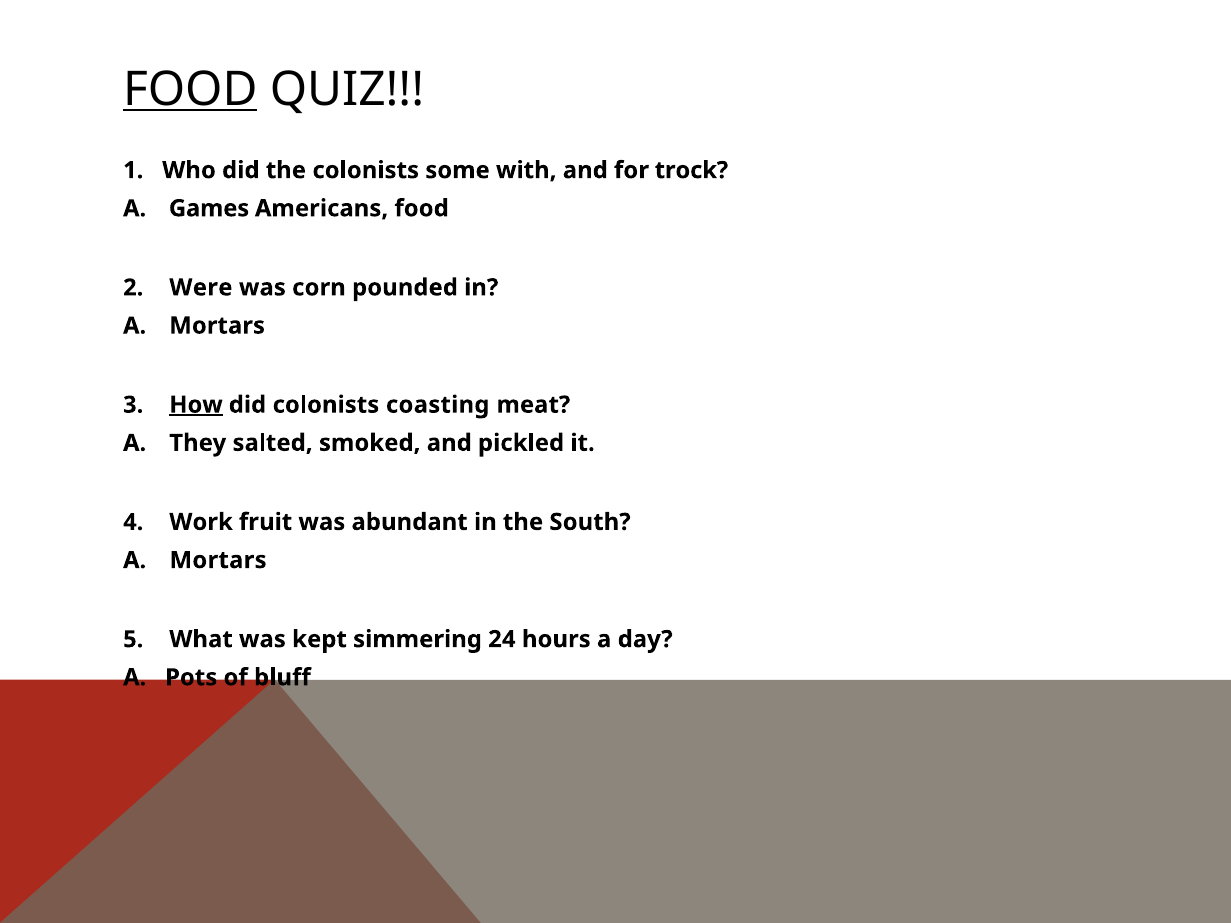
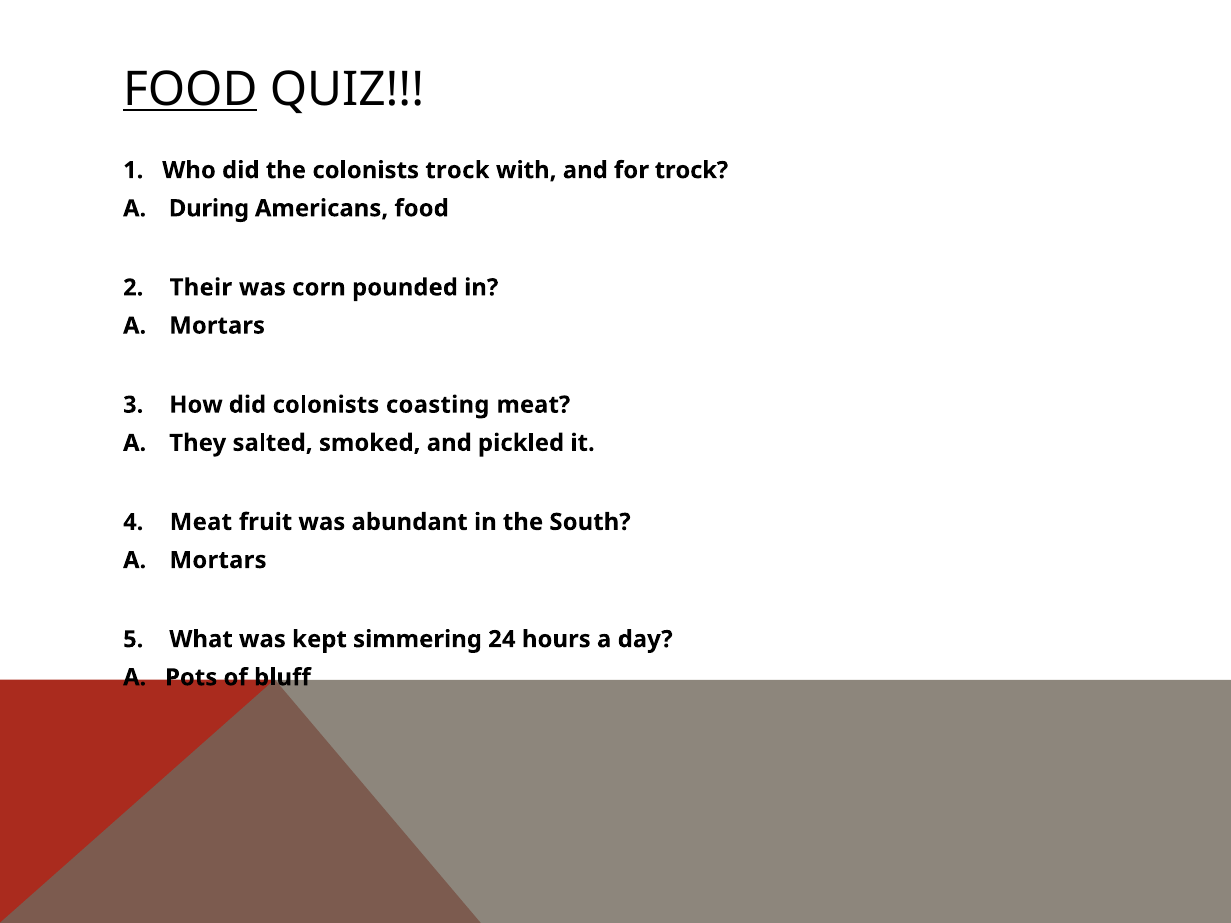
colonists some: some -> trock
Games: Games -> During
Were: Were -> Their
How underline: present -> none
Work at (201, 522): Work -> Meat
